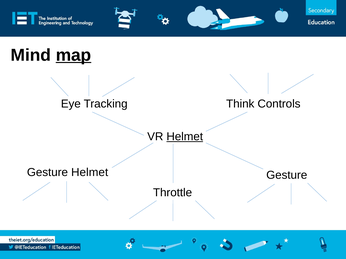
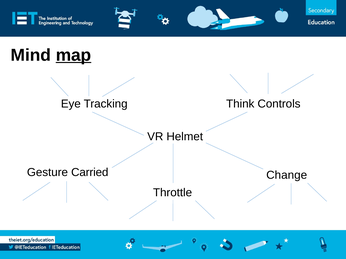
Helmet at (185, 137) underline: present -> none
Gesture Helmet: Helmet -> Carried
Gesture at (287, 175): Gesture -> Change
